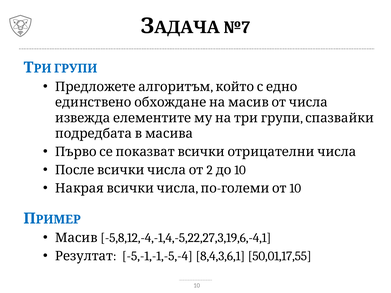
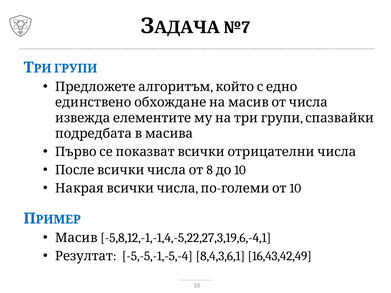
2: 2 -> 8
-5,8,12,-4,-1,4,-5,22,27,3,19,6,-4,1: -5,8,12,-4,-1,4,-5,22,27,3,19,6,-4,1 -> -5,8,12,-1,-1,4,-5,22,27,3,19,6,-4,1
-5,-1,-1,-5,-4: -5,-1,-1,-5,-4 -> -5,-5,-1,-5,-4
50,01,17,55: 50,01,17,55 -> 16,43,42,49
